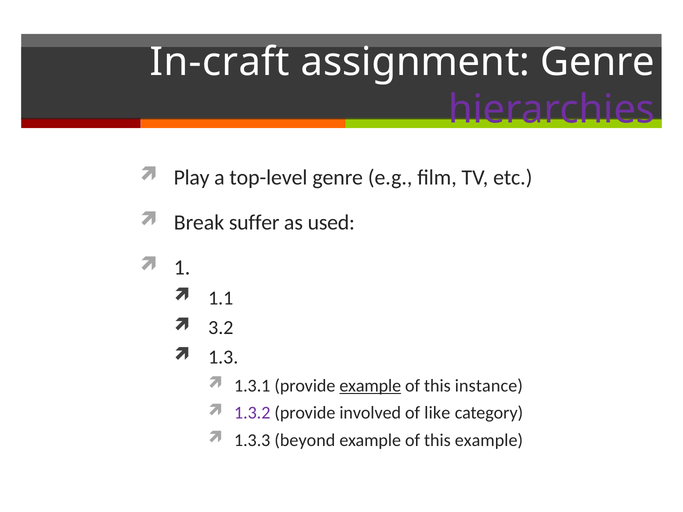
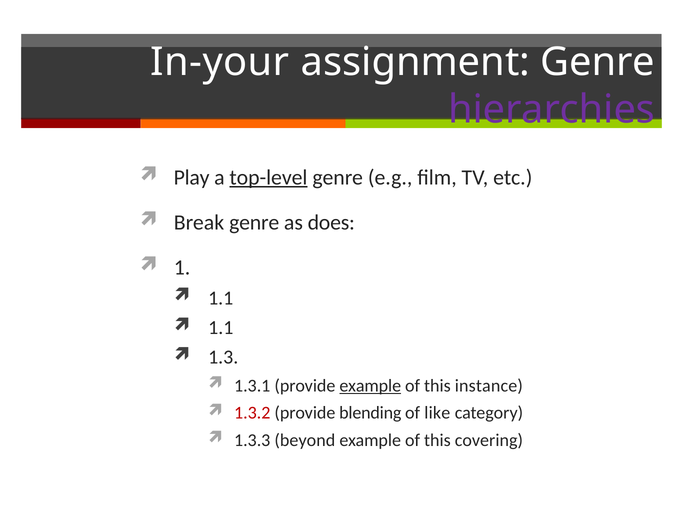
In-craft: In-craft -> In-your
top-level underline: none -> present
Break suffer: suffer -> genre
used: used -> does
3.2 at (221, 328): 3.2 -> 1.1
1.3.2 colour: purple -> red
involved: involved -> blending
this example: example -> covering
